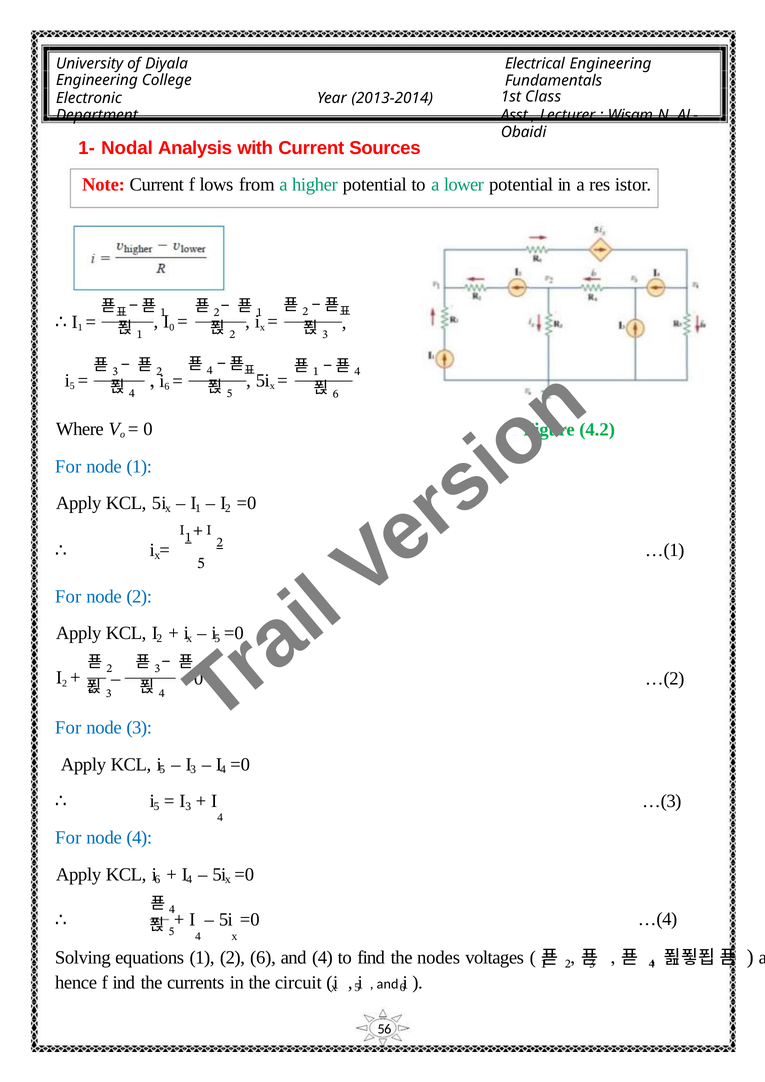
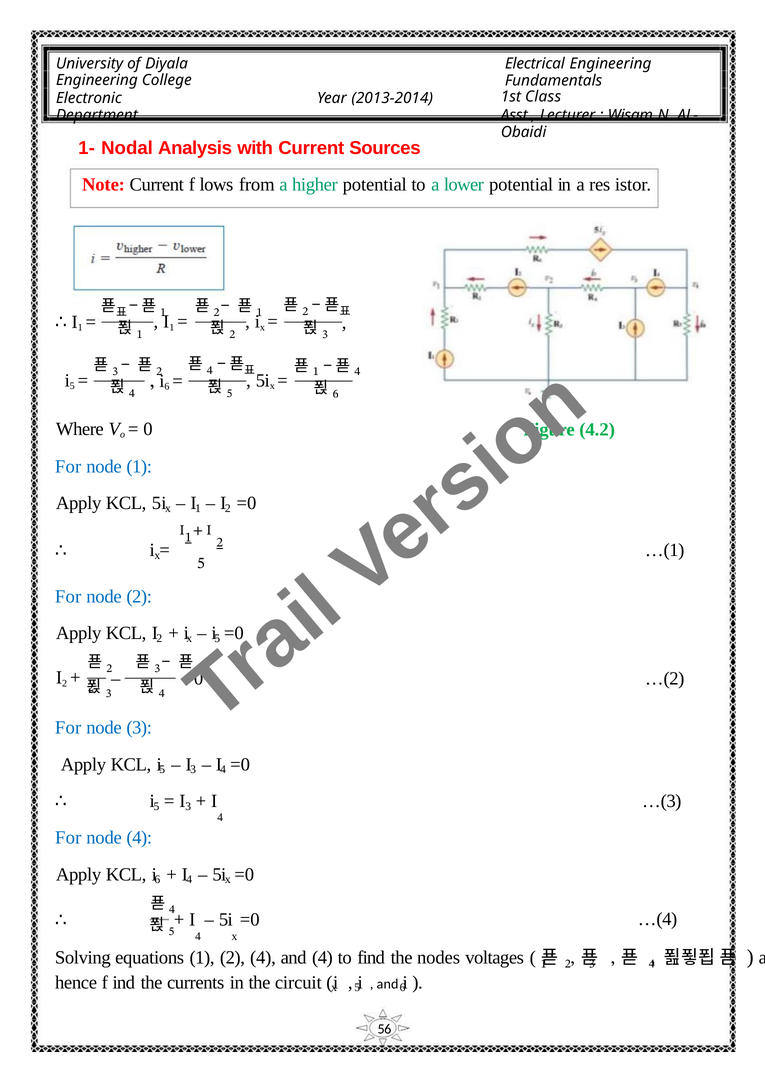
0 at (172, 327): 0 -> 1
2 6: 6 -> 4
